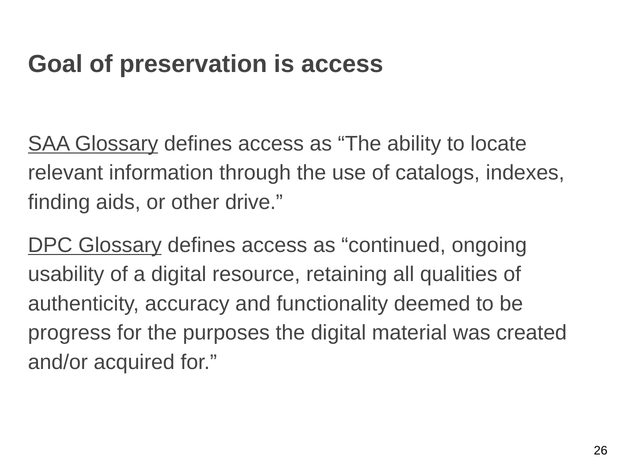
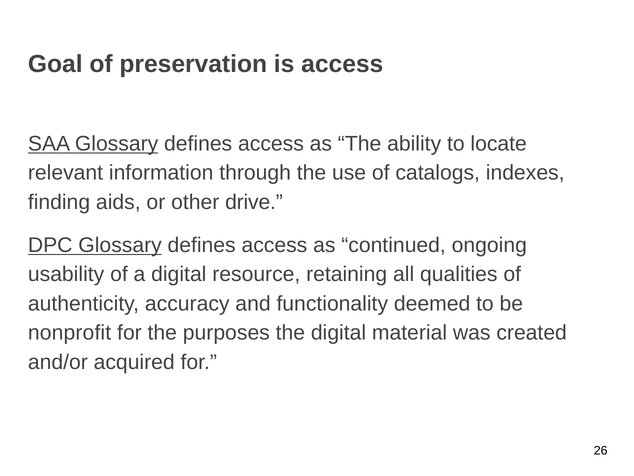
progress: progress -> nonprofit
